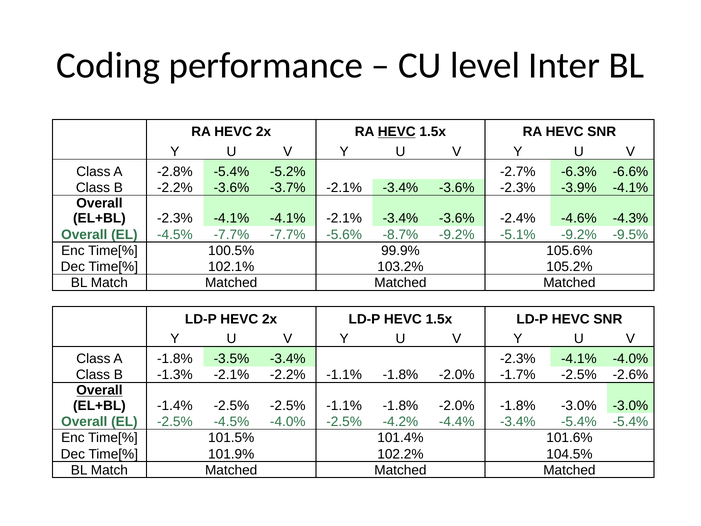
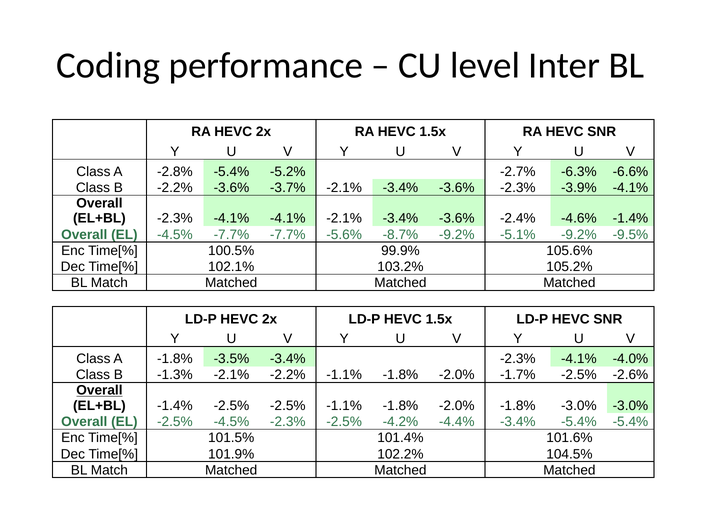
HEVC at (397, 132) underline: present -> none
-4.6% -4.3%: -4.3% -> -1.4%
-4.5% -4.0%: -4.0% -> -2.3%
